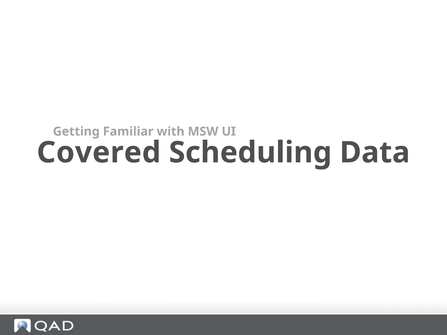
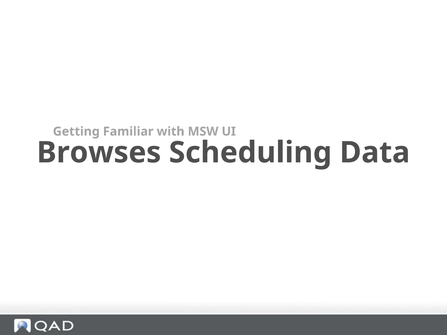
Covered: Covered -> Browses
